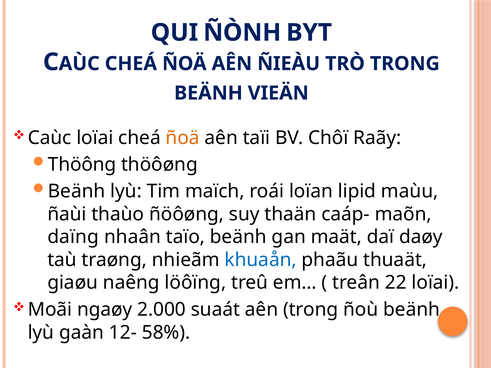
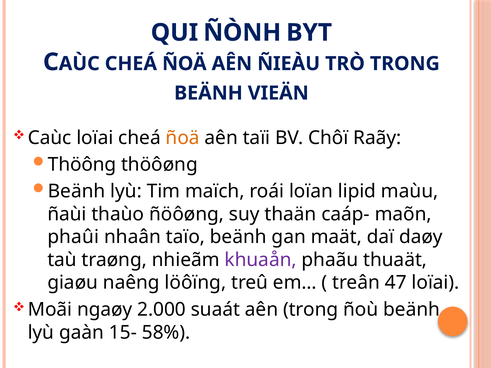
daïng: daïng -> phaûi
khuaån colour: blue -> purple
22: 22 -> 47
12-: 12- -> 15-
